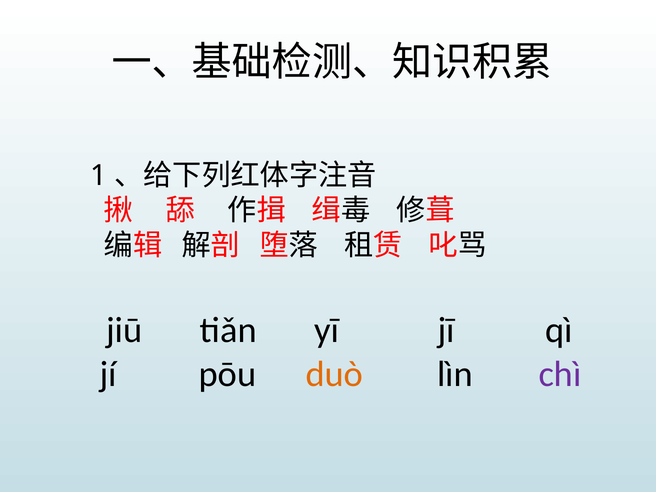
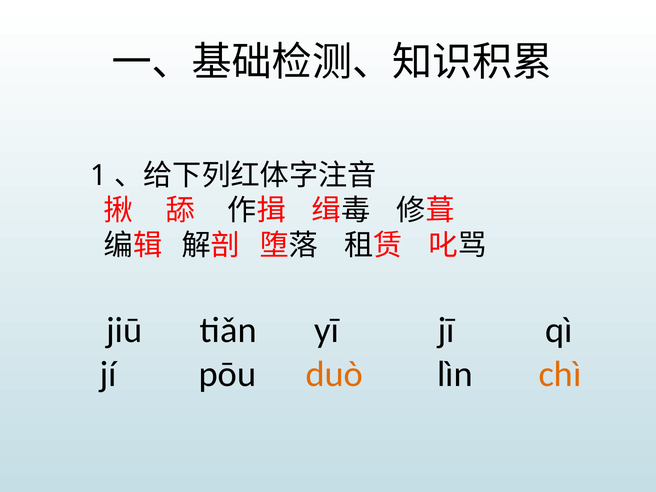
chì colour: purple -> orange
